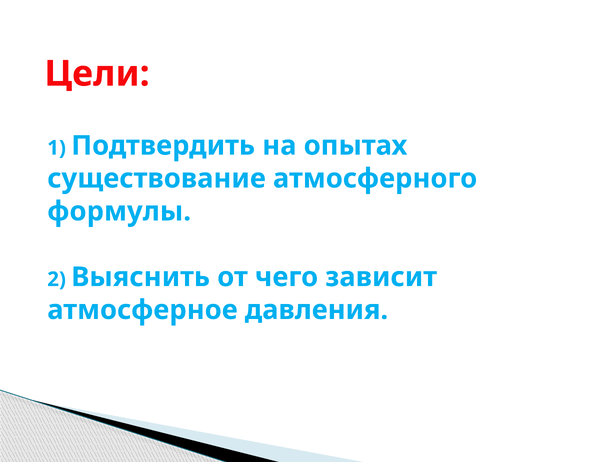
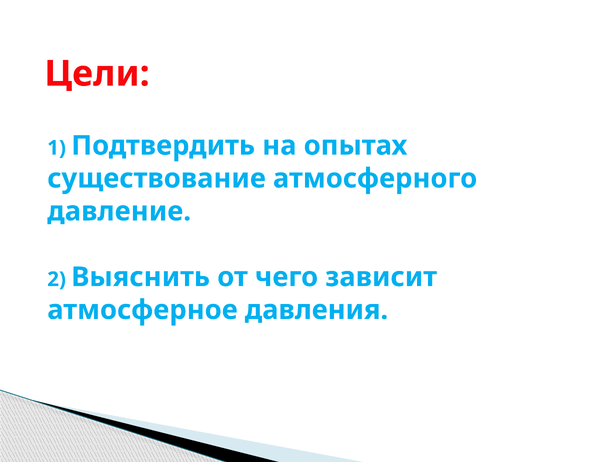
формулы: формулы -> давление
